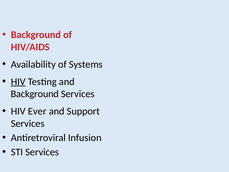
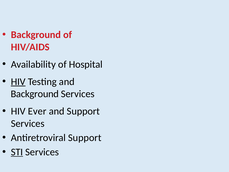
Systems: Systems -> Hospital
Antiretroviral Infusion: Infusion -> Support
STI underline: none -> present
